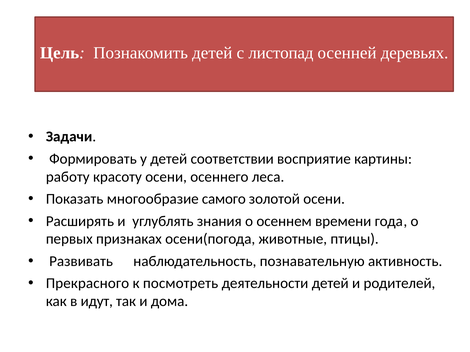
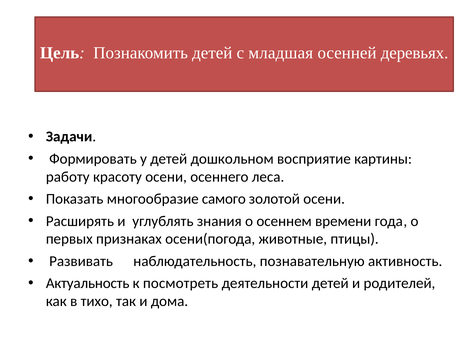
листопад: листопад -> младшая
соответствии: соответствии -> дошкольном
Прекрасного: Прекрасного -> Актуальность
идут: идут -> тихо
